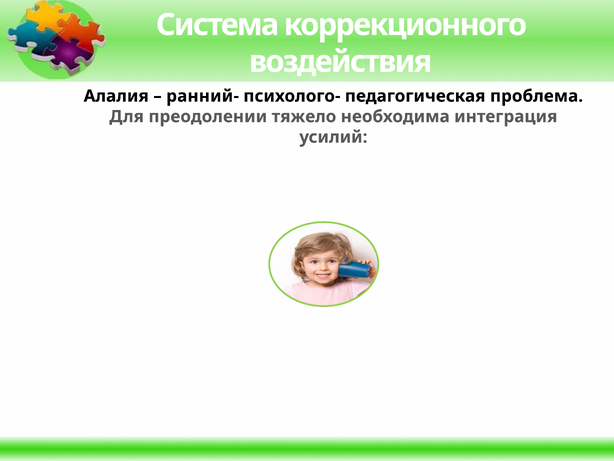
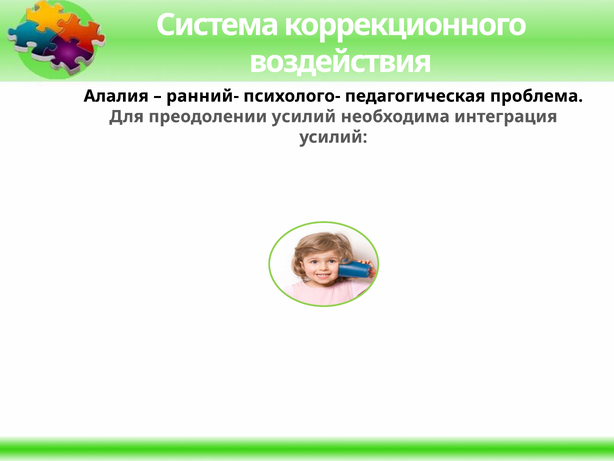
преодолении тяжело: тяжело -> усилий
